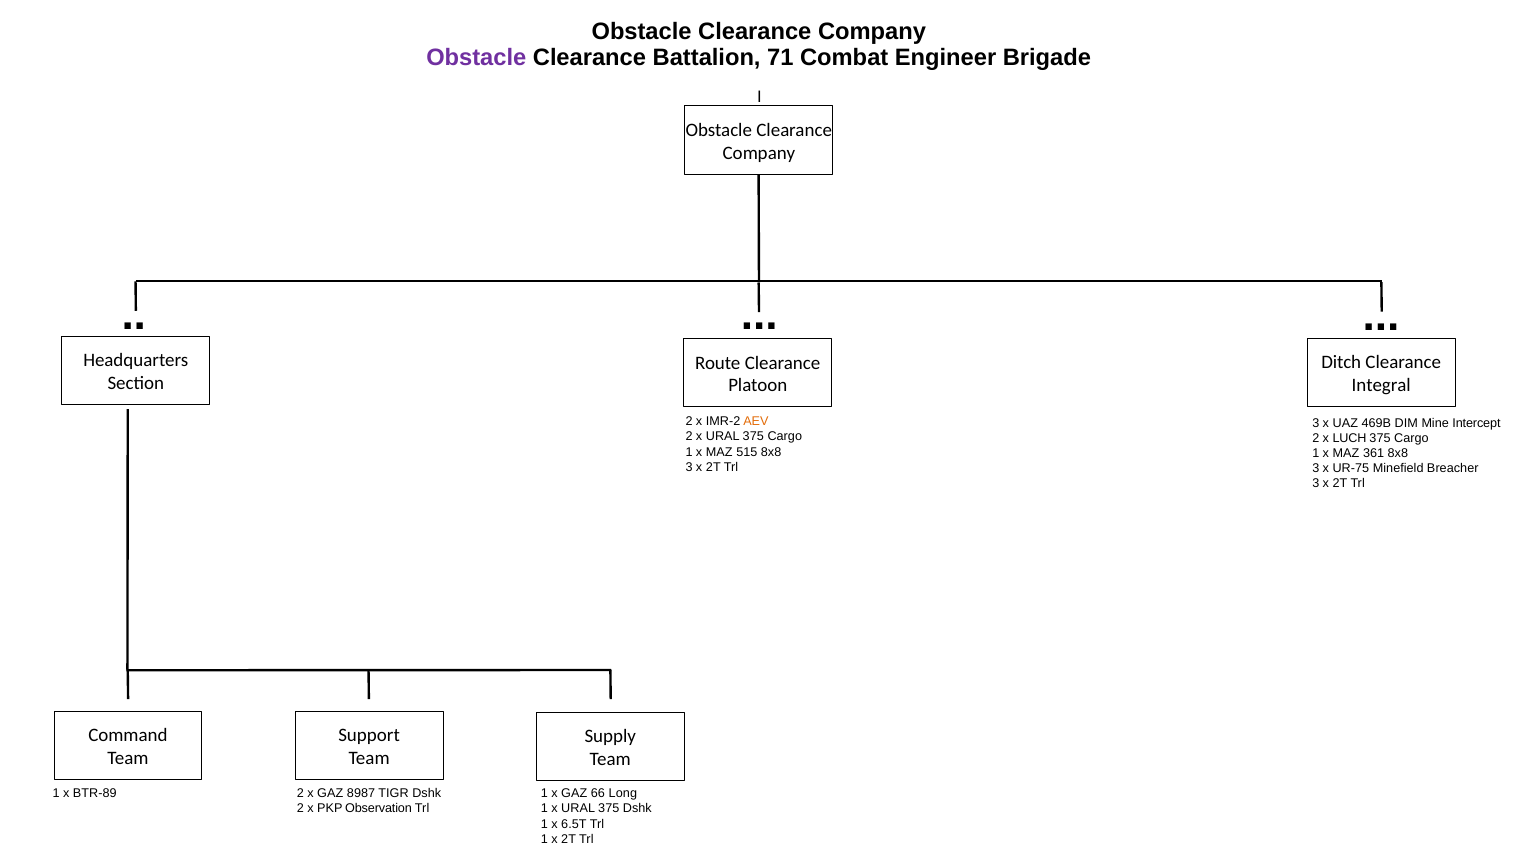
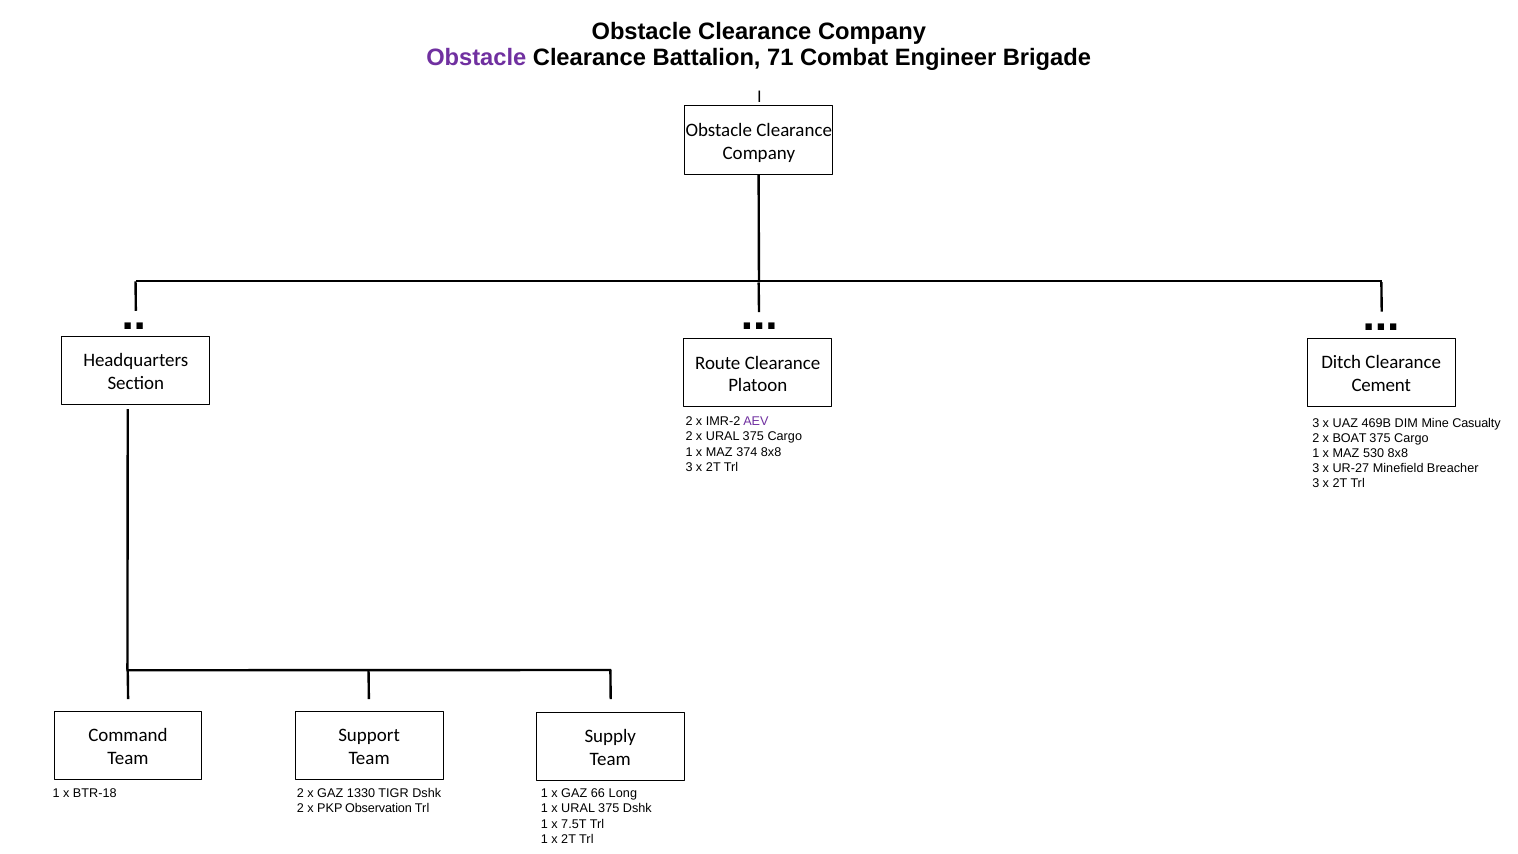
Integral: Integral -> Cement
AEV colour: orange -> purple
Intercept: Intercept -> Casualty
LUCH: LUCH -> BOAT
515: 515 -> 374
361: 361 -> 530
UR-75: UR-75 -> UR-27
BTR-89: BTR-89 -> BTR-18
8987: 8987 -> 1330
6.5T: 6.5T -> 7.5T
